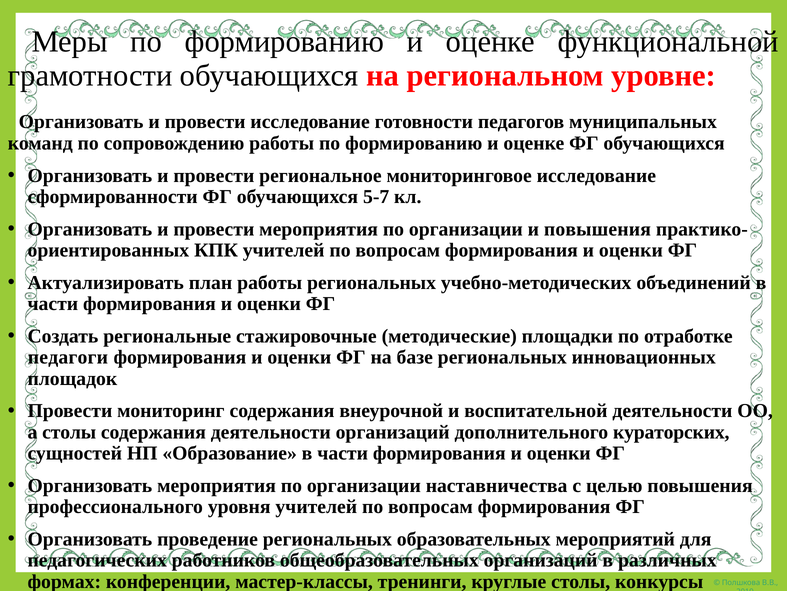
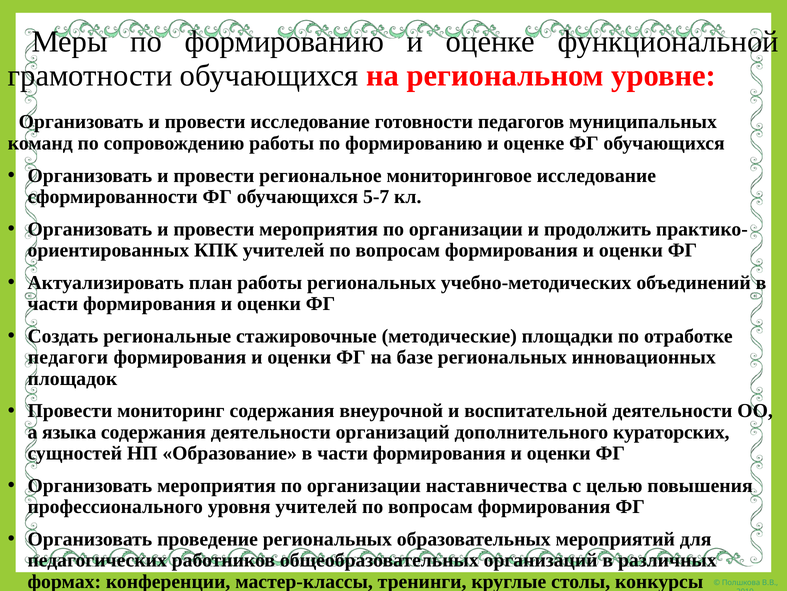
и повышения: повышения -> продолжить
а столы: столы -> языка
